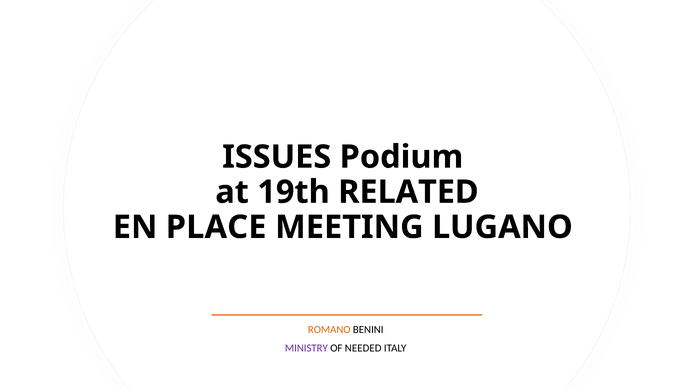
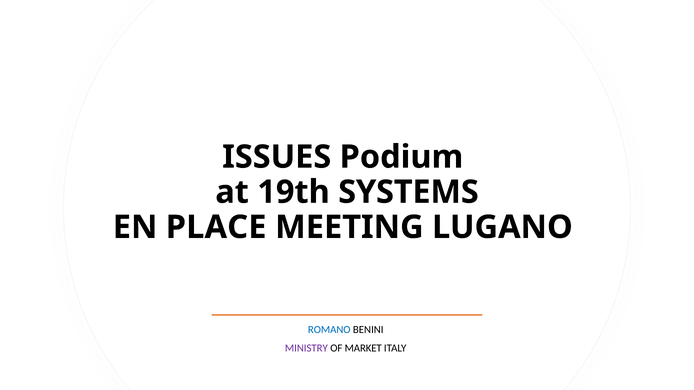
RELATED: RELATED -> SYSTEMS
ROMANO colour: orange -> blue
NEEDED: NEEDED -> MARKET
